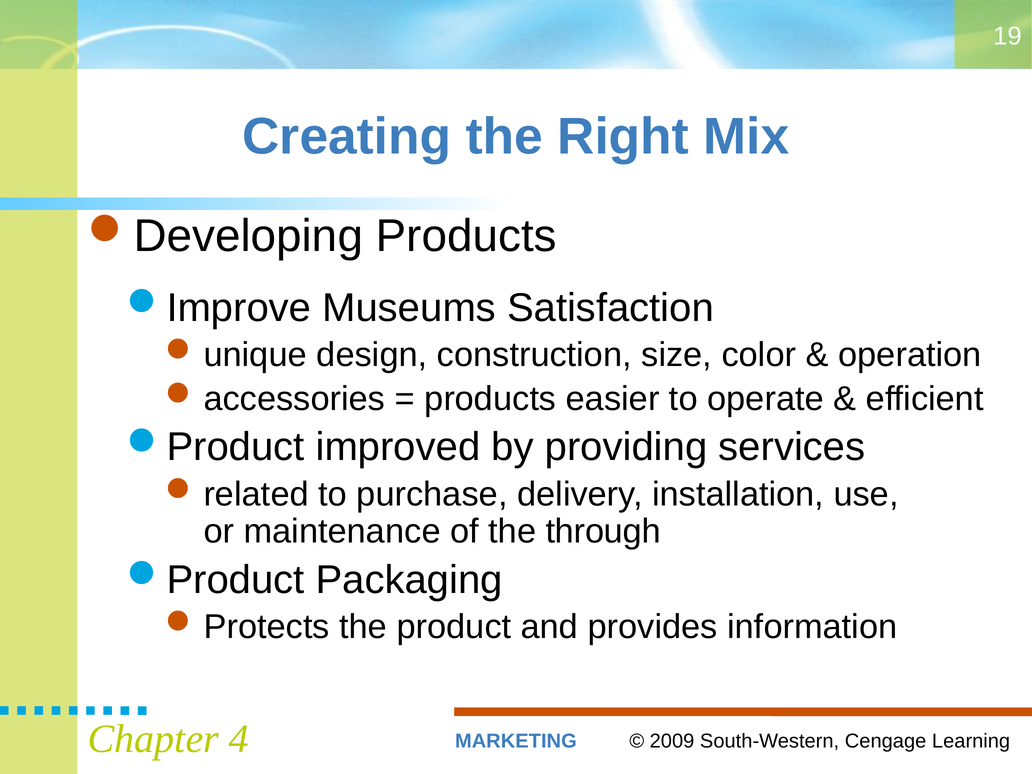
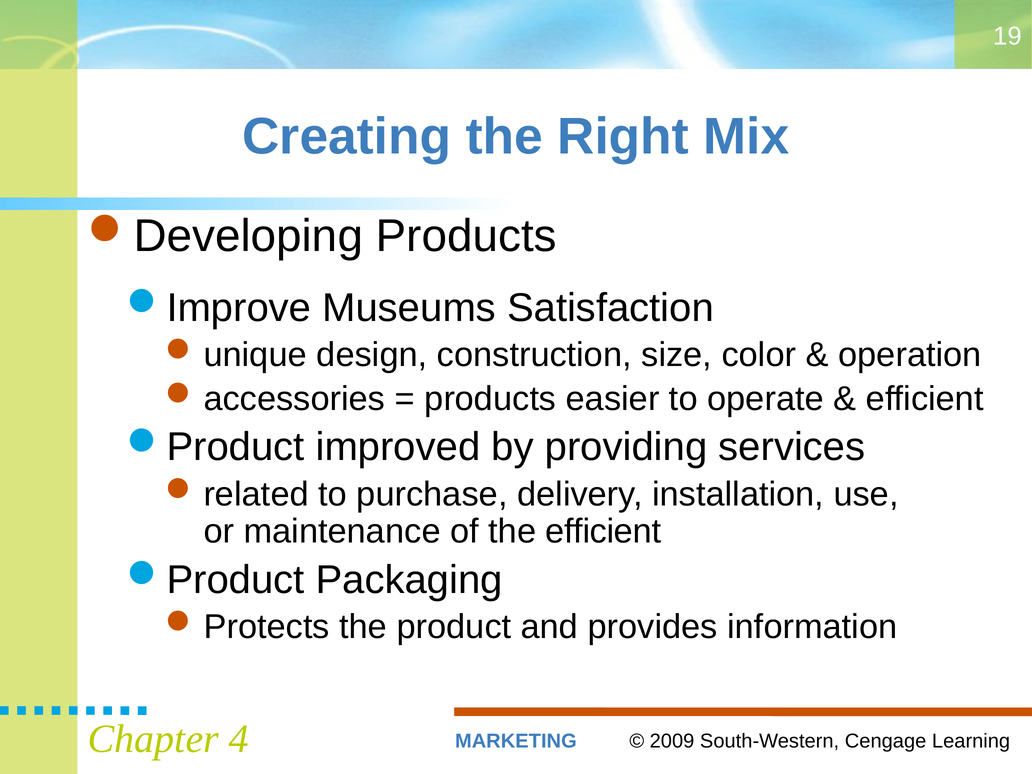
the through: through -> efficient
